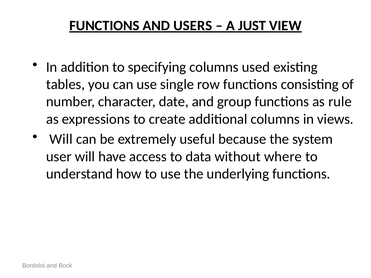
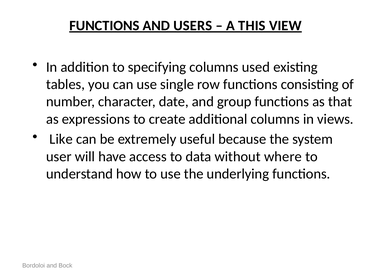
JUST: JUST -> THIS
rule: rule -> that
Will at (61, 139): Will -> Like
